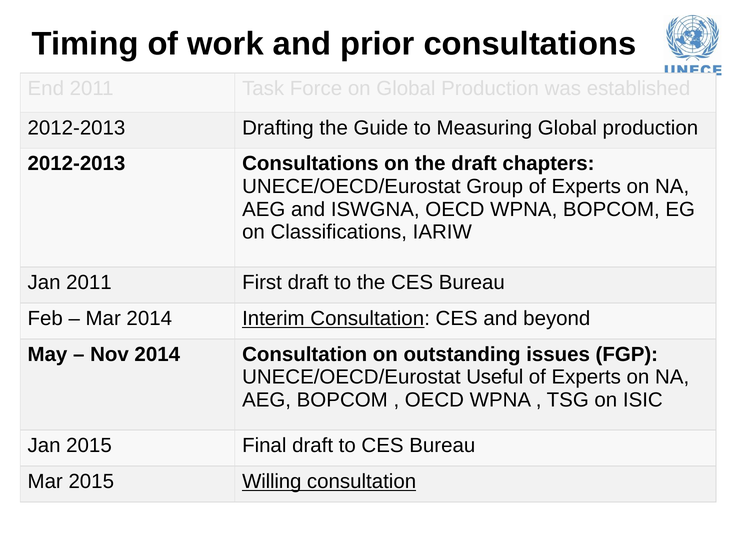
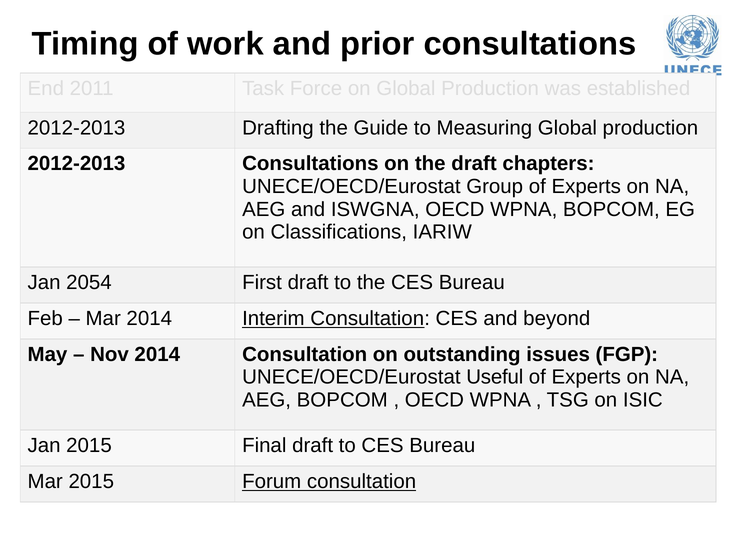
Jan 2011: 2011 -> 2054
Willing: Willing -> Forum
